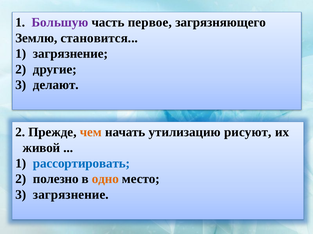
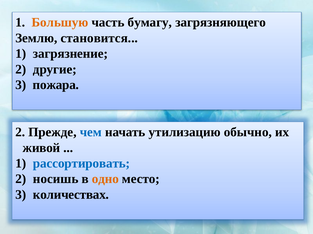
Большую colour: purple -> orange
первое: первое -> бумагу
делают: делают -> пожара
чем colour: orange -> blue
рисуют: рисуют -> обычно
полезно: полезно -> носишь
загрязнение at (71, 195): загрязнение -> количествах
